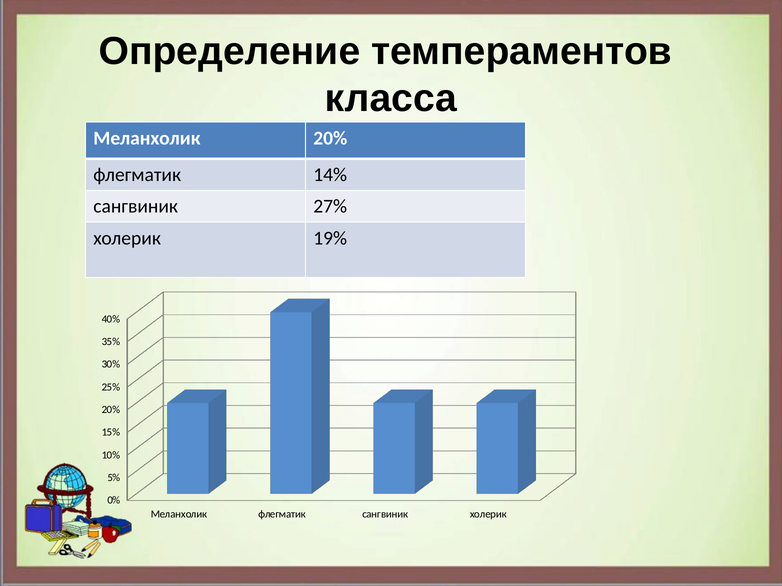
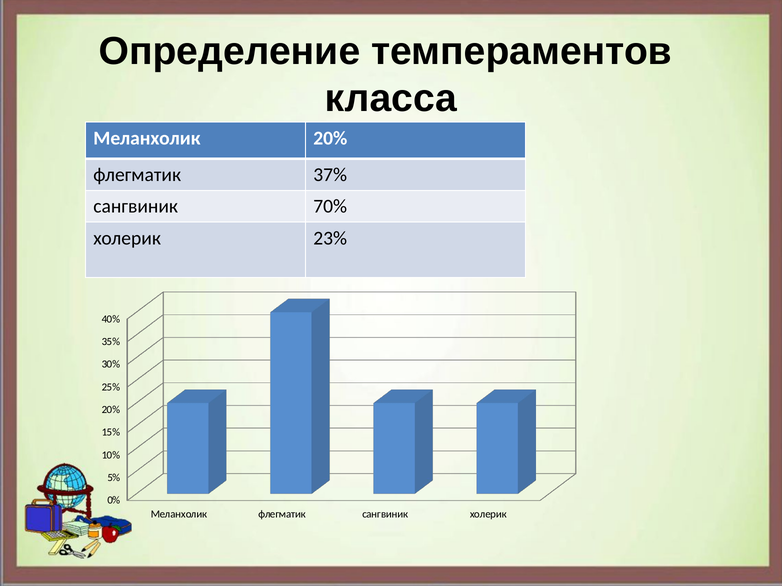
14%: 14% -> 37%
27%: 27% -> 70%
19%: 19% -> 23%
